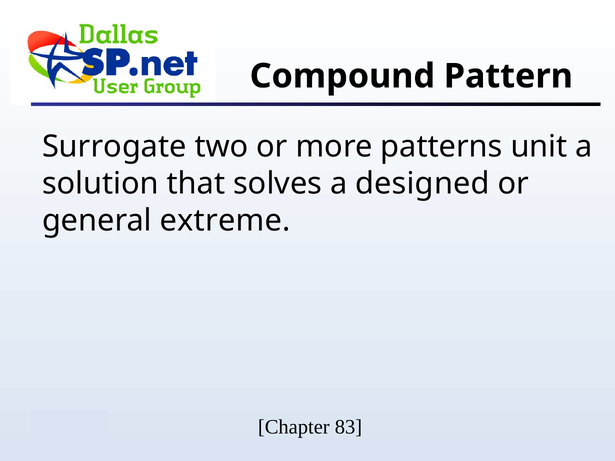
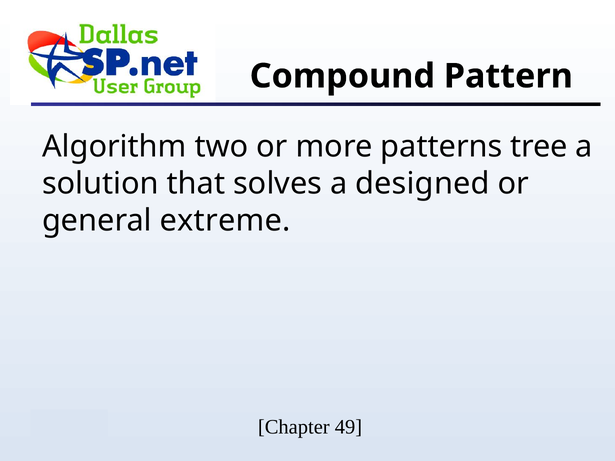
Surrogate: Surrogate -> Algorithm
unit: unit -> tree
83: 83 -> 49
